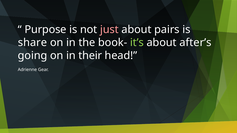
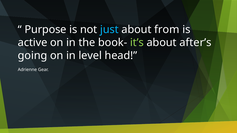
just colour: pink -> light blue
pairs: pairs -> from
share: share -> active
their: their -> level
